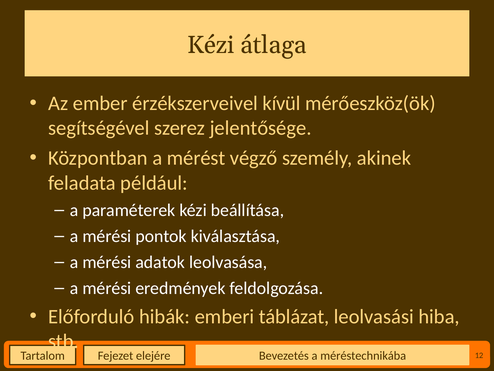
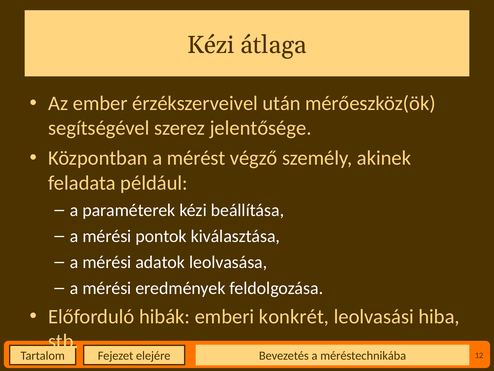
kívül: kívül -> után
táblázat: táblázat -> konkrét
